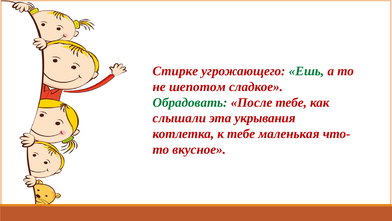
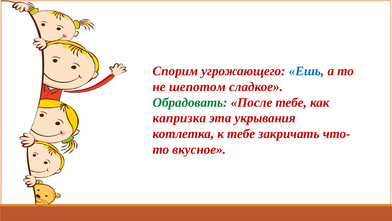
Стирке: Стирке -> Спорим
Ешь colour: green -> blue
слышали: слышали -> капризка
маленькая: маленькая -> закричать
